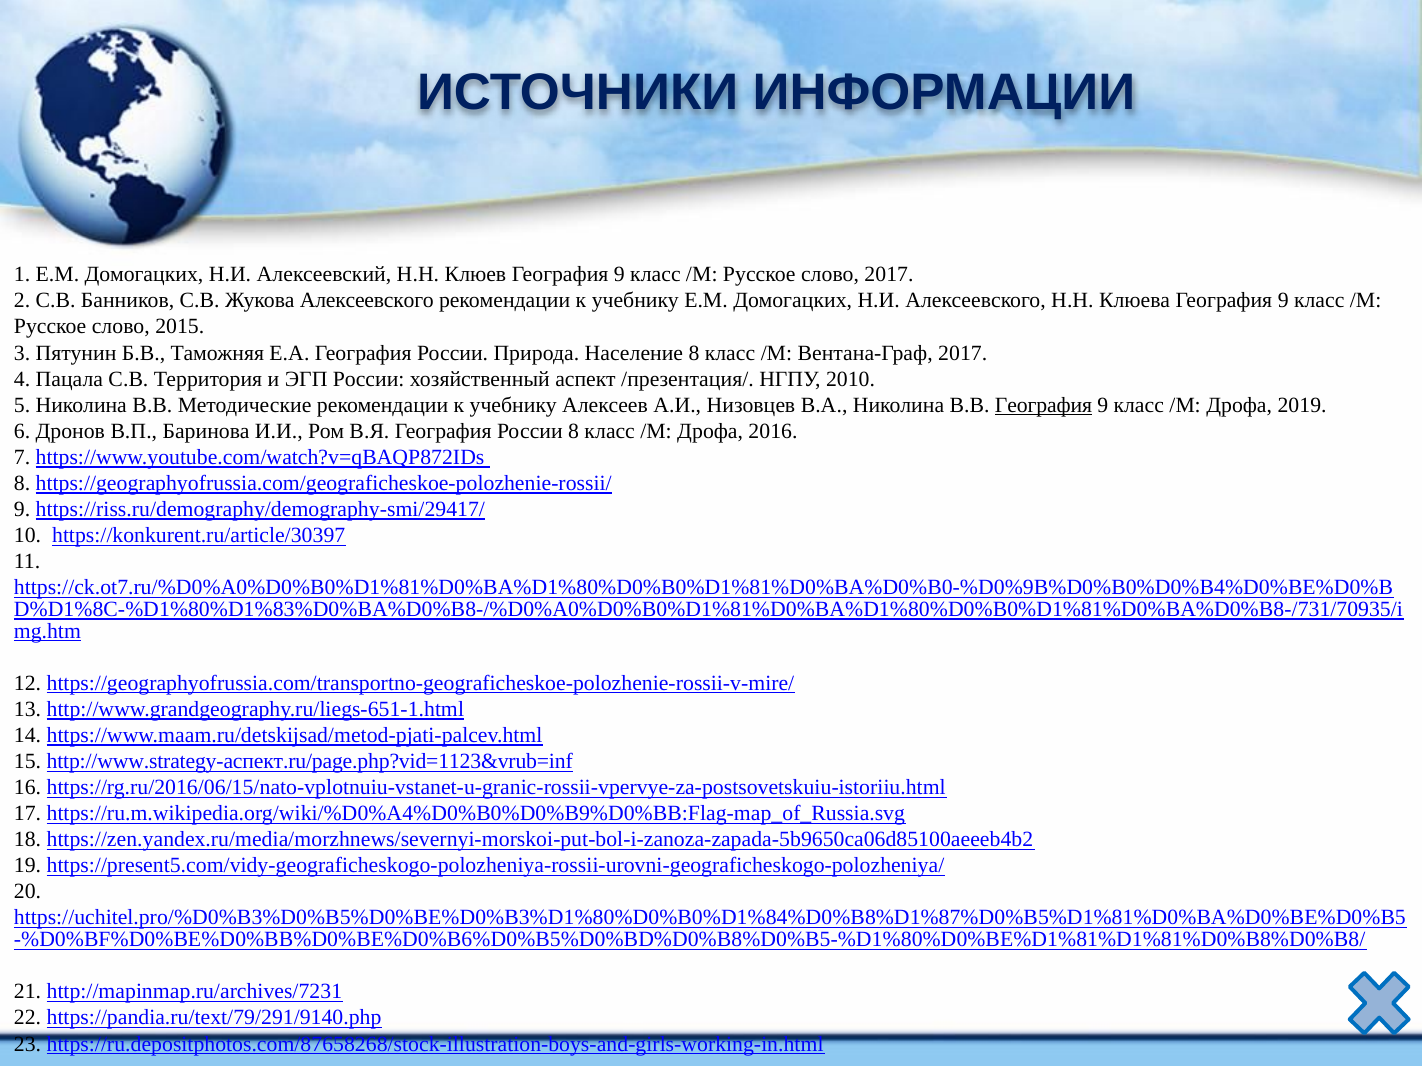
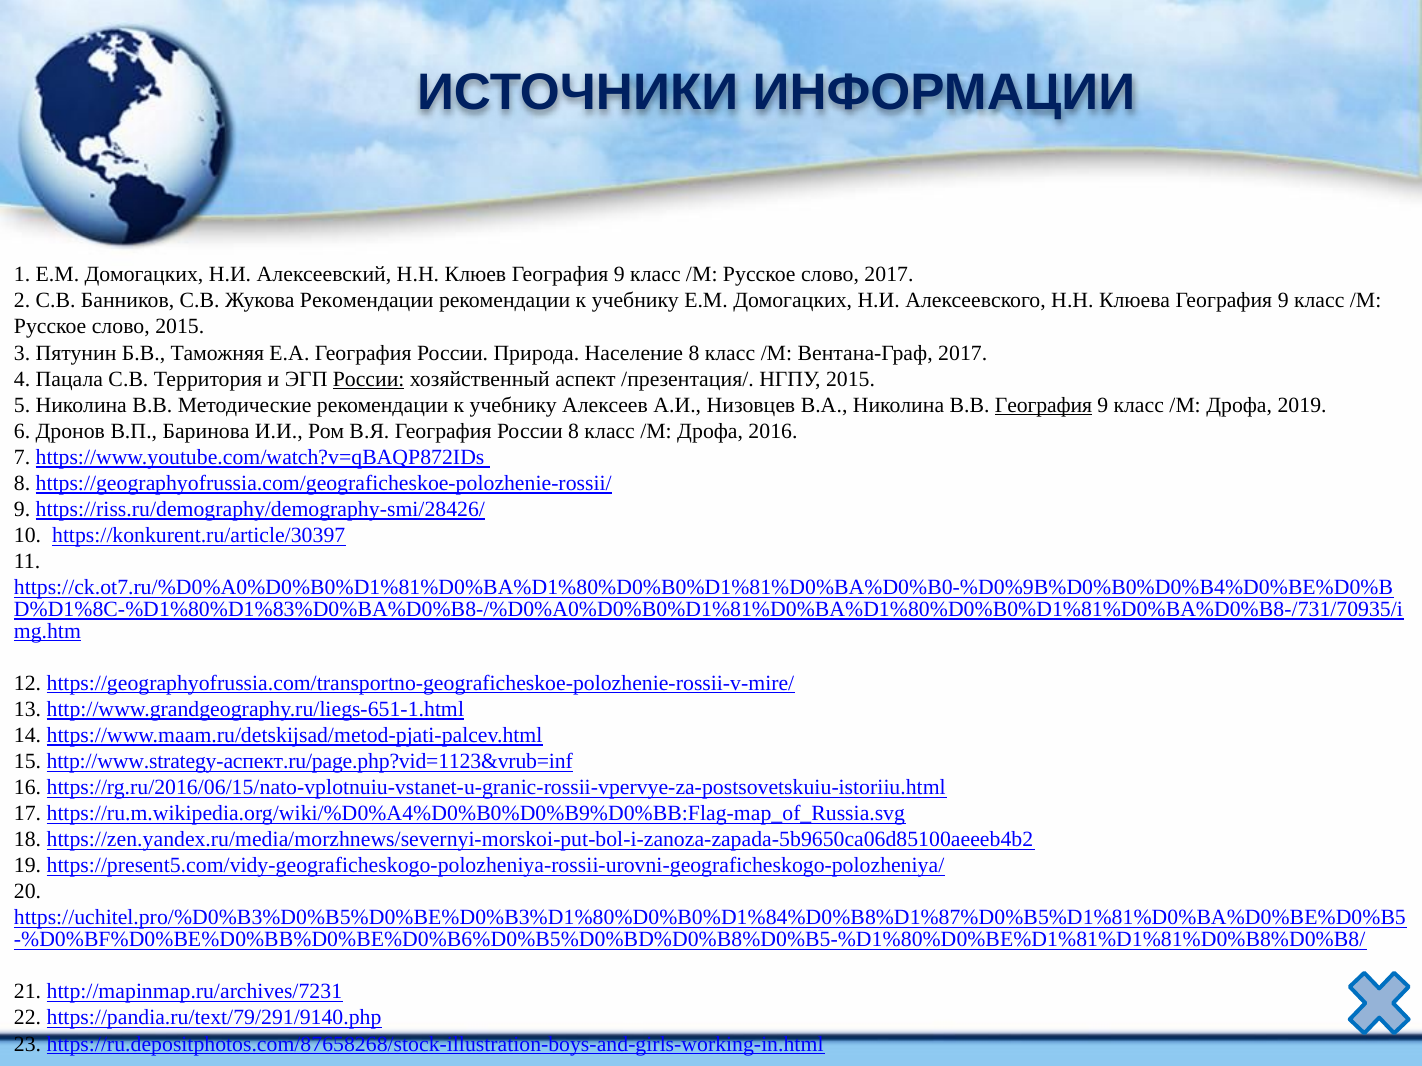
Жукова Алексеевского: Алексеевского -> Рекомендации
России at (369, 379) underline: none -> present
НГПУ 2010: 2010 -> 2015
https://riss.ru/demography/demography-smi/29417/: https://riss.ru/demography/demography-smi/29417/ -> https://riss.ru/demography/demography-smi/28426/
